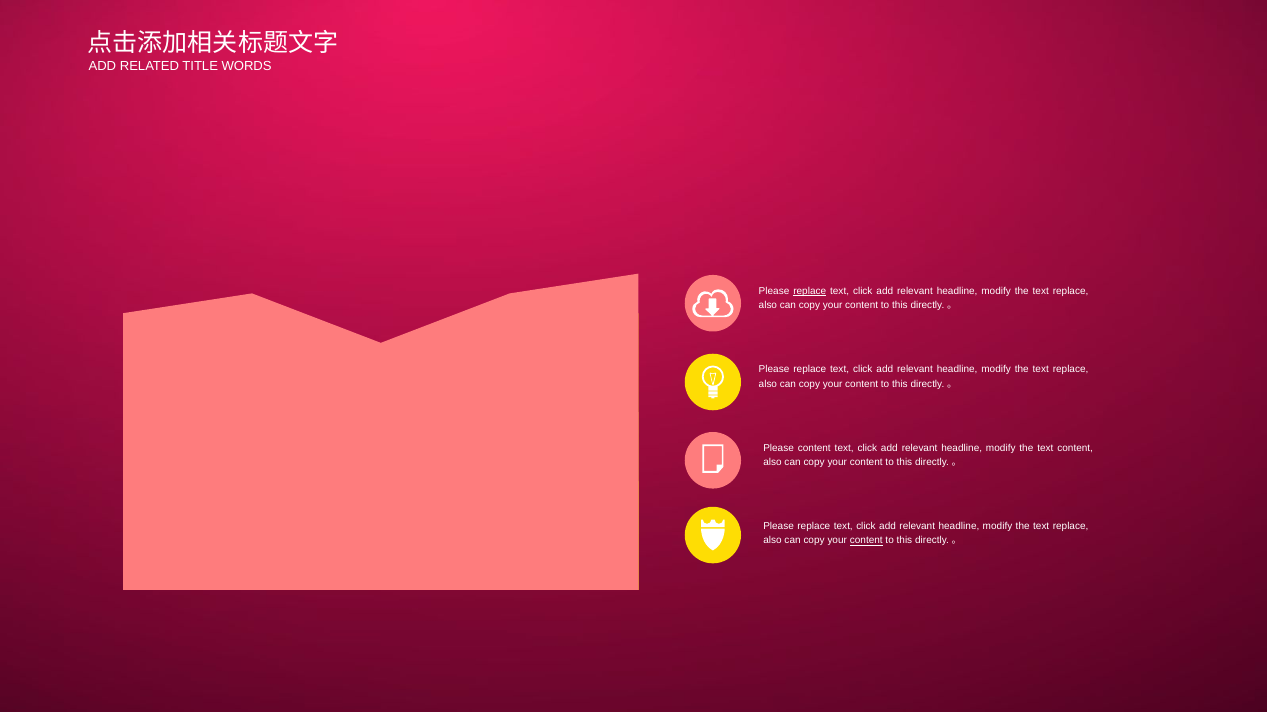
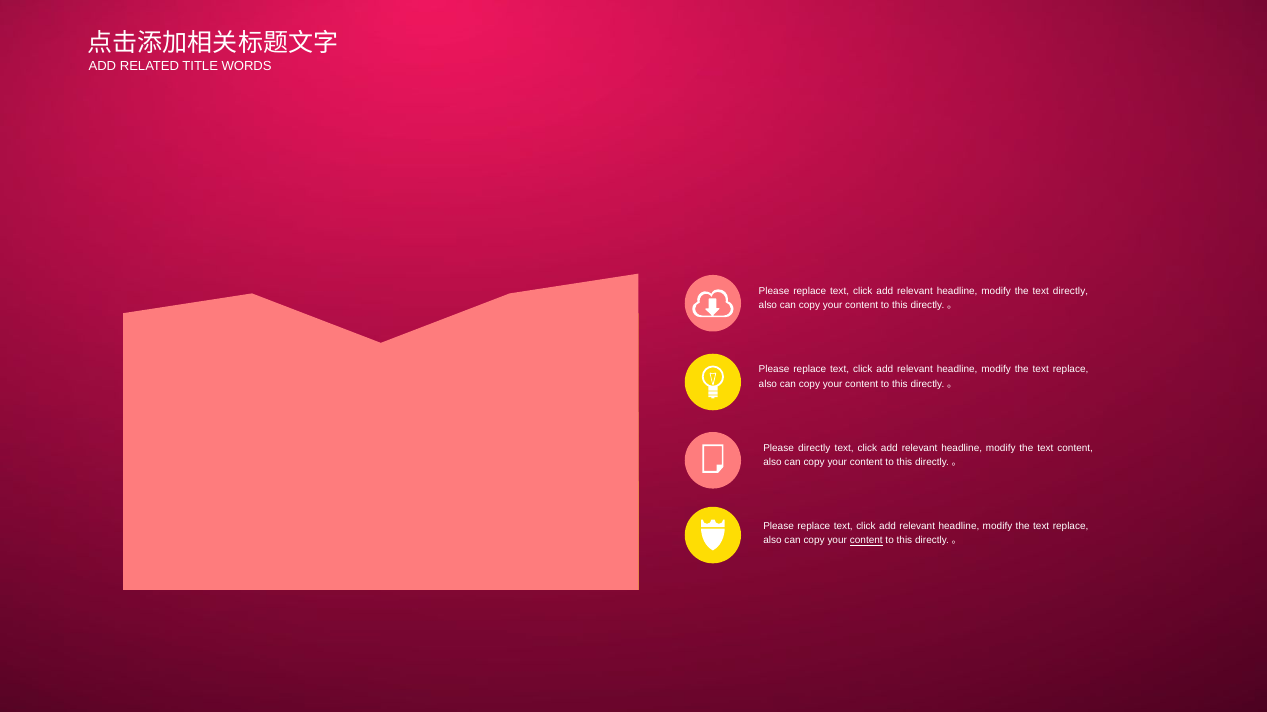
replace at (810, 291) underline: present -> none
replace at (1071, 291): replace -> directly
Please content: content -> directly
